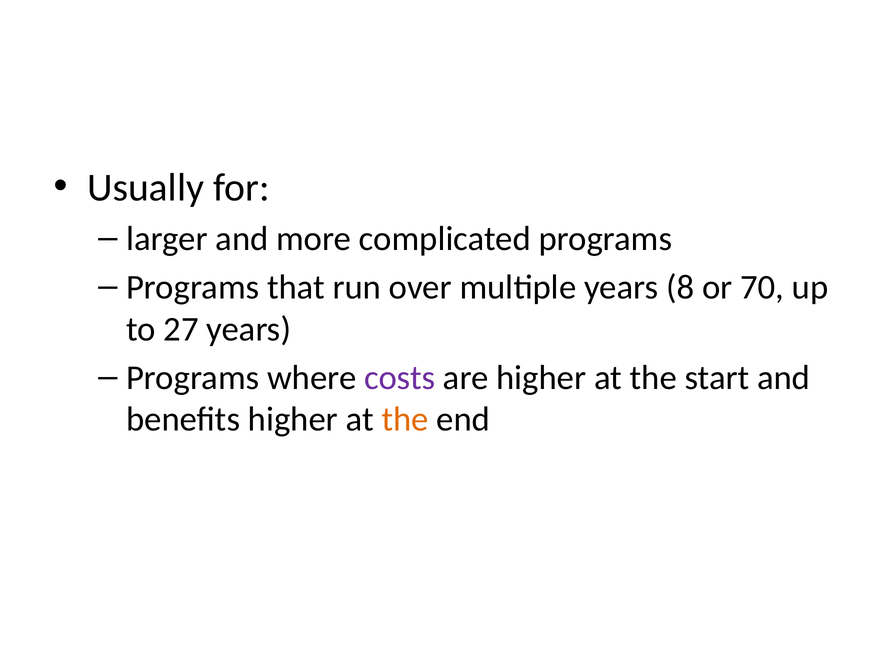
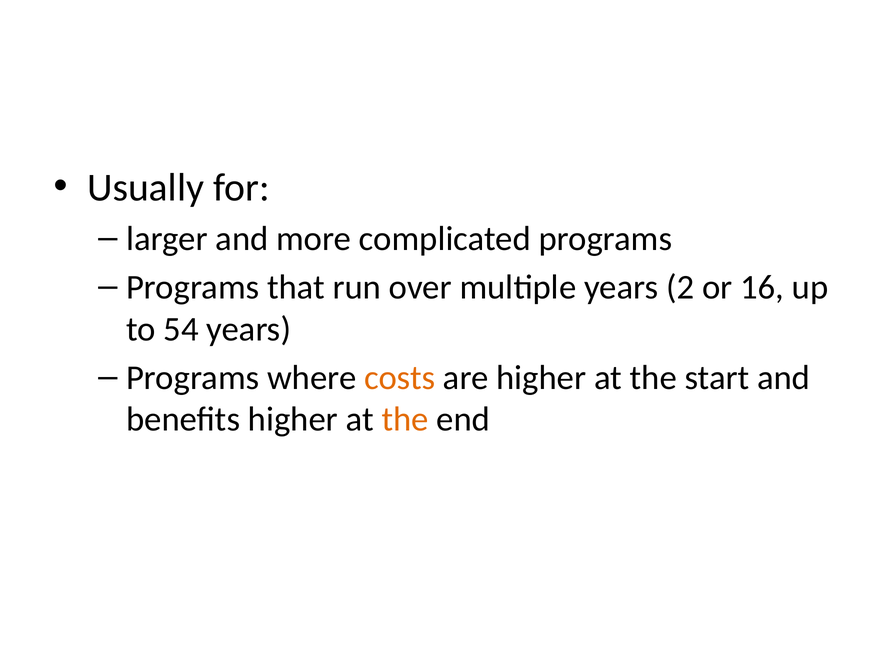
8: 8 -> 2
70: 70 -> 16
27: 27 -> 54
costs colour: purple -> orange
